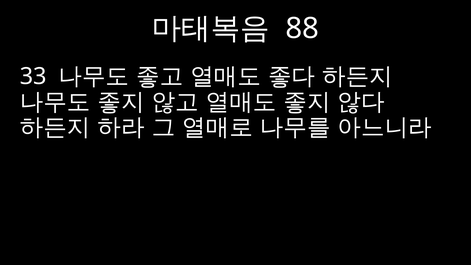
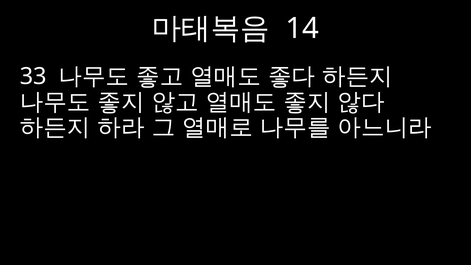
88: 88 -> 14
